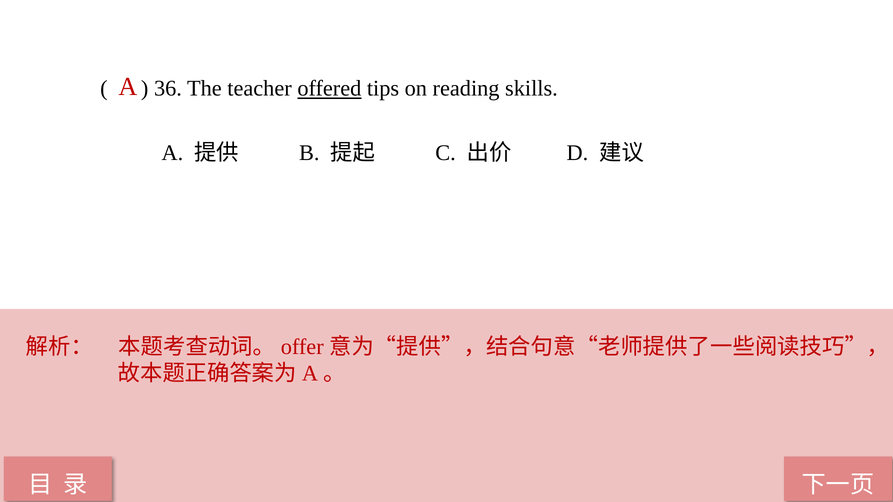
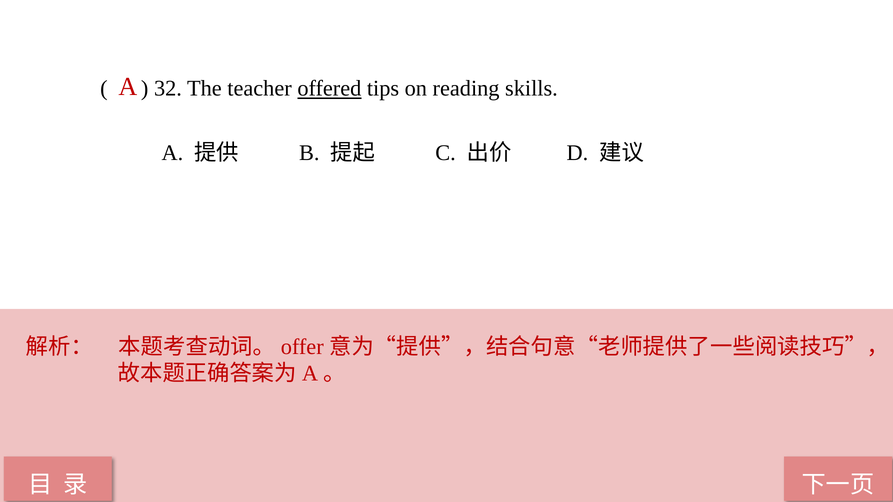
36: 36 -> 32
